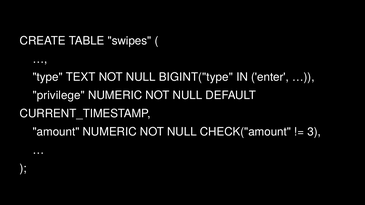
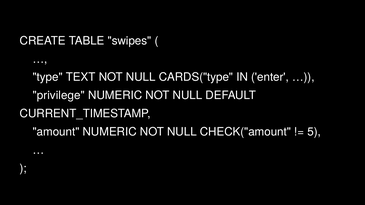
BIGINT("type: BIGINT("type -> CARDS("type
3: 3 -> 5
